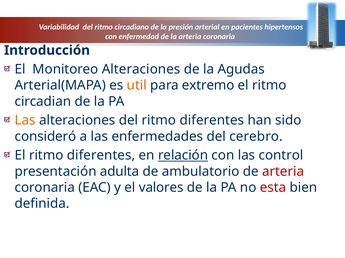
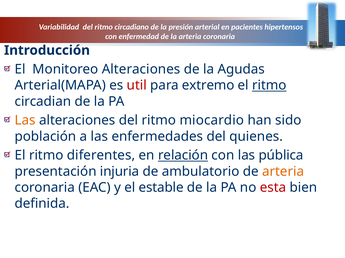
util colour: orange -> red
ritmo at (269, 86) underline: none -> present
del ritmo diferentes: diferentes -> miocardio
consideró: consideró -> población
cerebro: cerebro -> quienes
control: control -> pública
adulta: adulta -> injuria
arteria at (283, 172) colour: red -> orange
valores: valores -> estable
